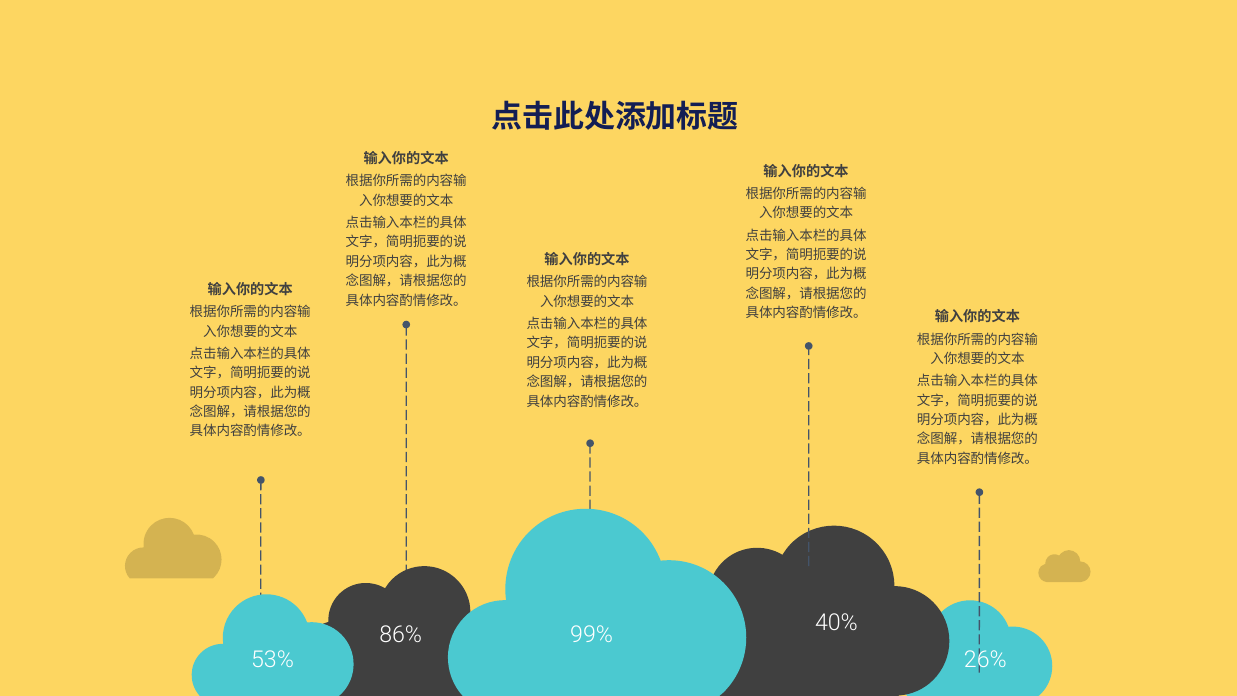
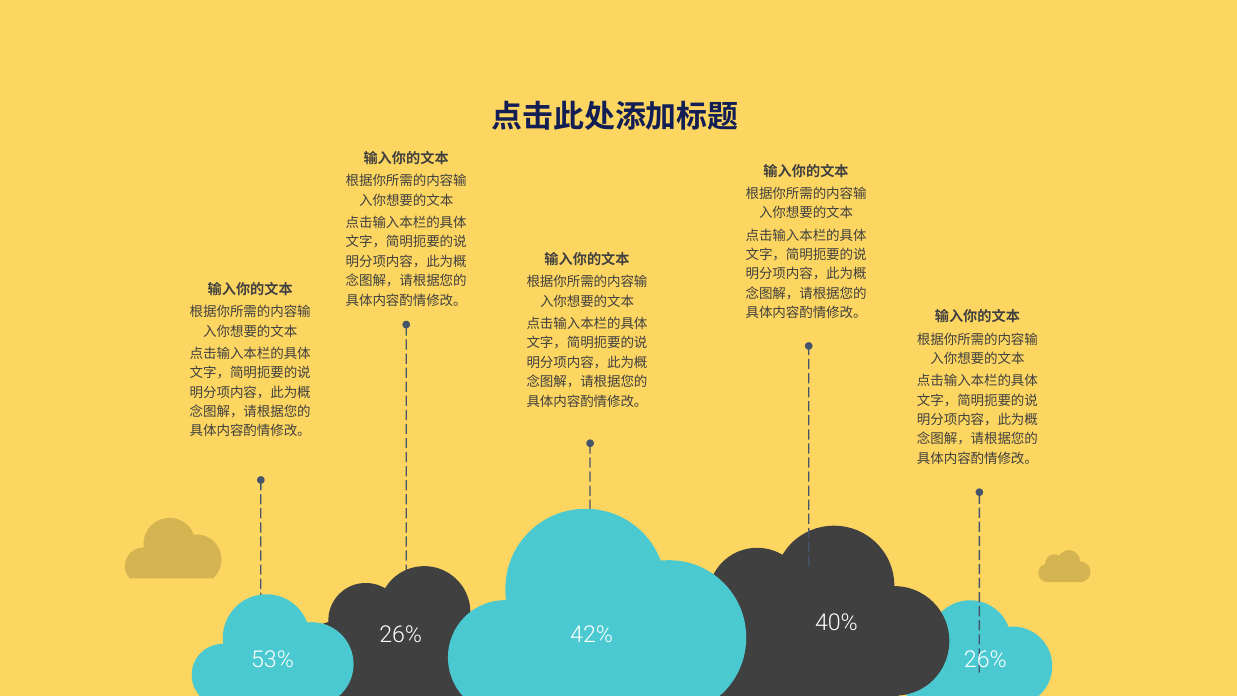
86% at (401, 635): 86% -> 26%
99%: 99% -> 42%
